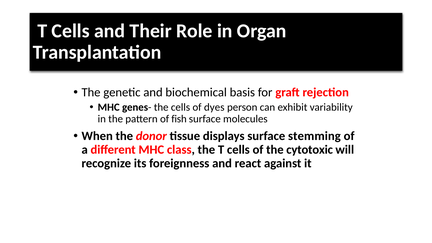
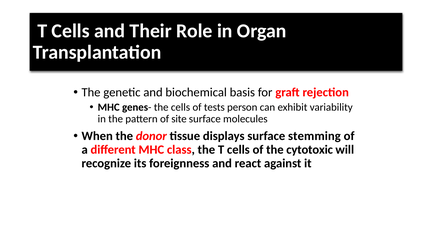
dyes: dyes -> tests
fish: fish -> site
